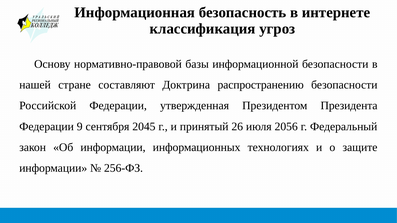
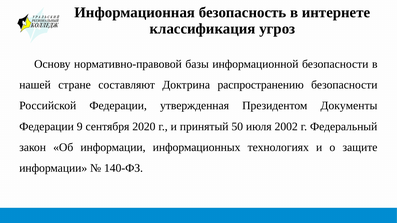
Президента: Президента -> Документы
2045: 2045 -> 2020
26: 26 -> 50
2056: 2056 -> 2002
256-ФЗ: 256-ФЗ -> 140-ФЗ
